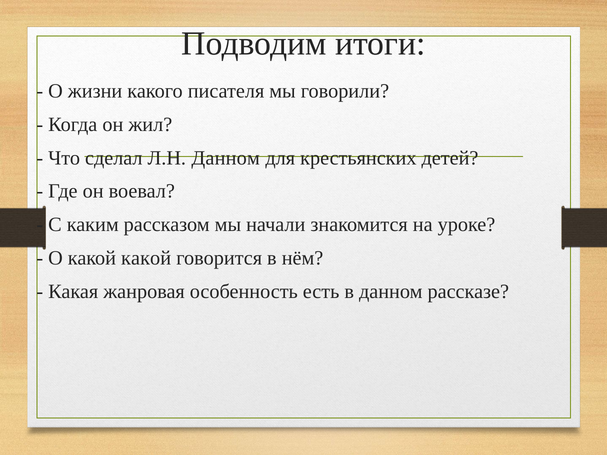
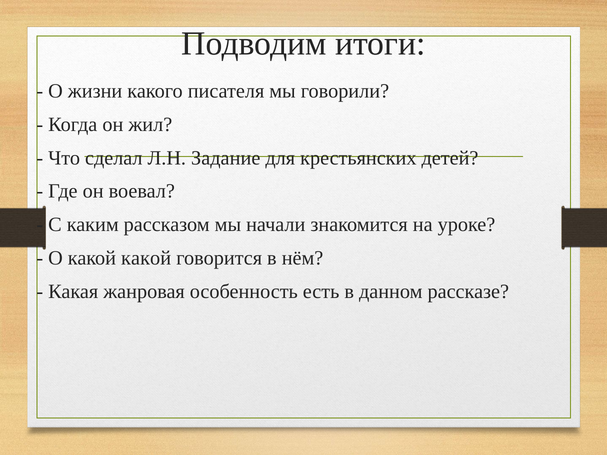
Л.Н Данном: Данном -> Задание
